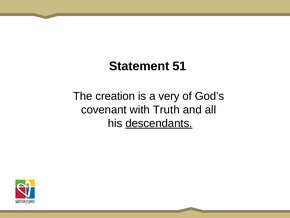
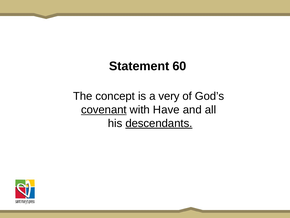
51: 51 -> 60
creation: creation -> concept
covenant underline: none -> present
Truth: Truth -> Have
